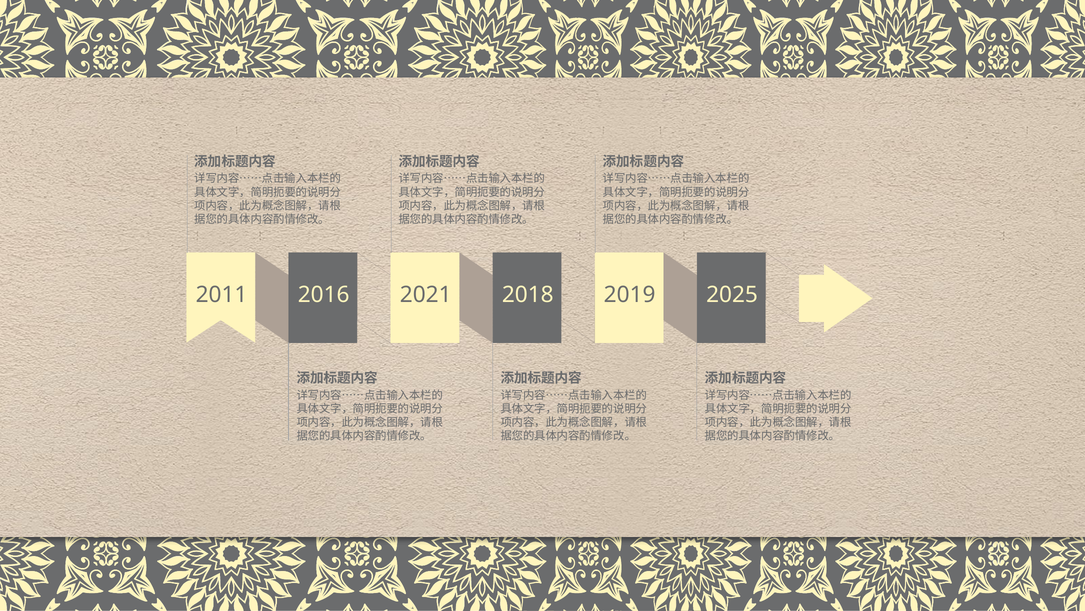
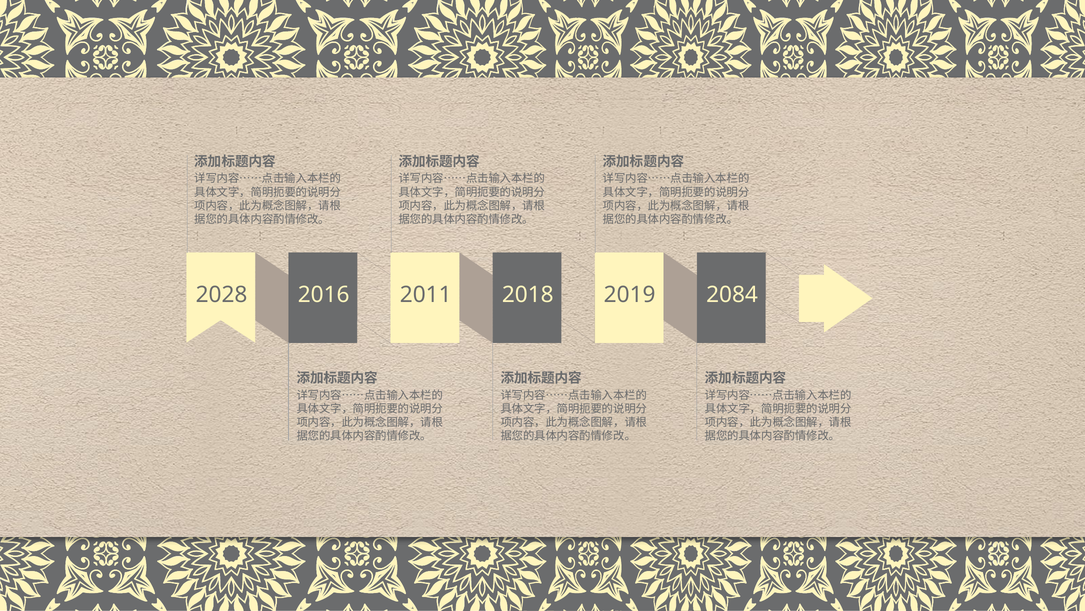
2011: 2011 -> 2028
2021: 2021 -> 2011
2025: 2025 -> 2084
